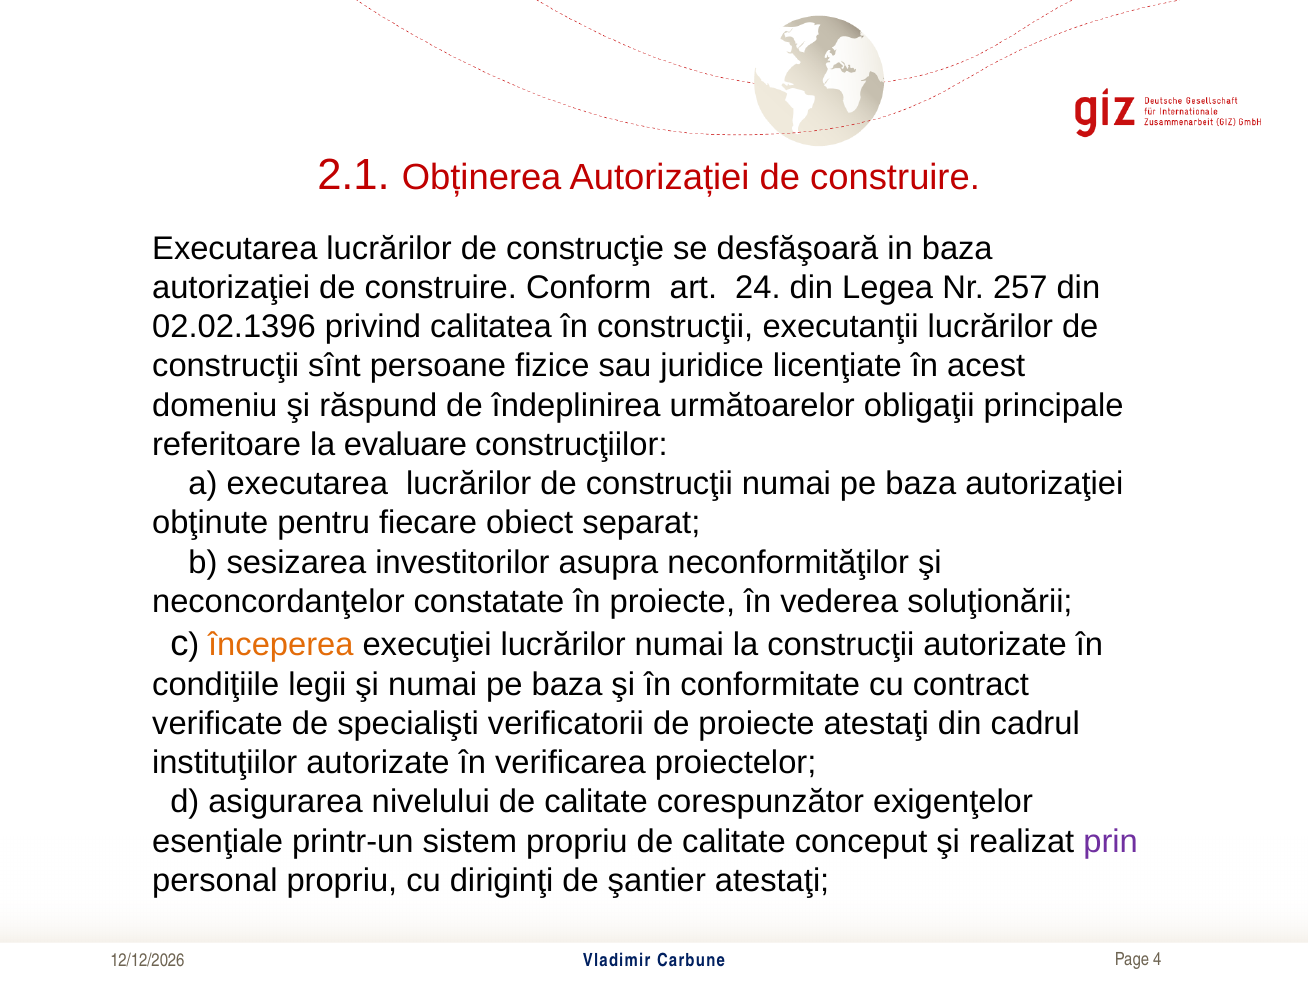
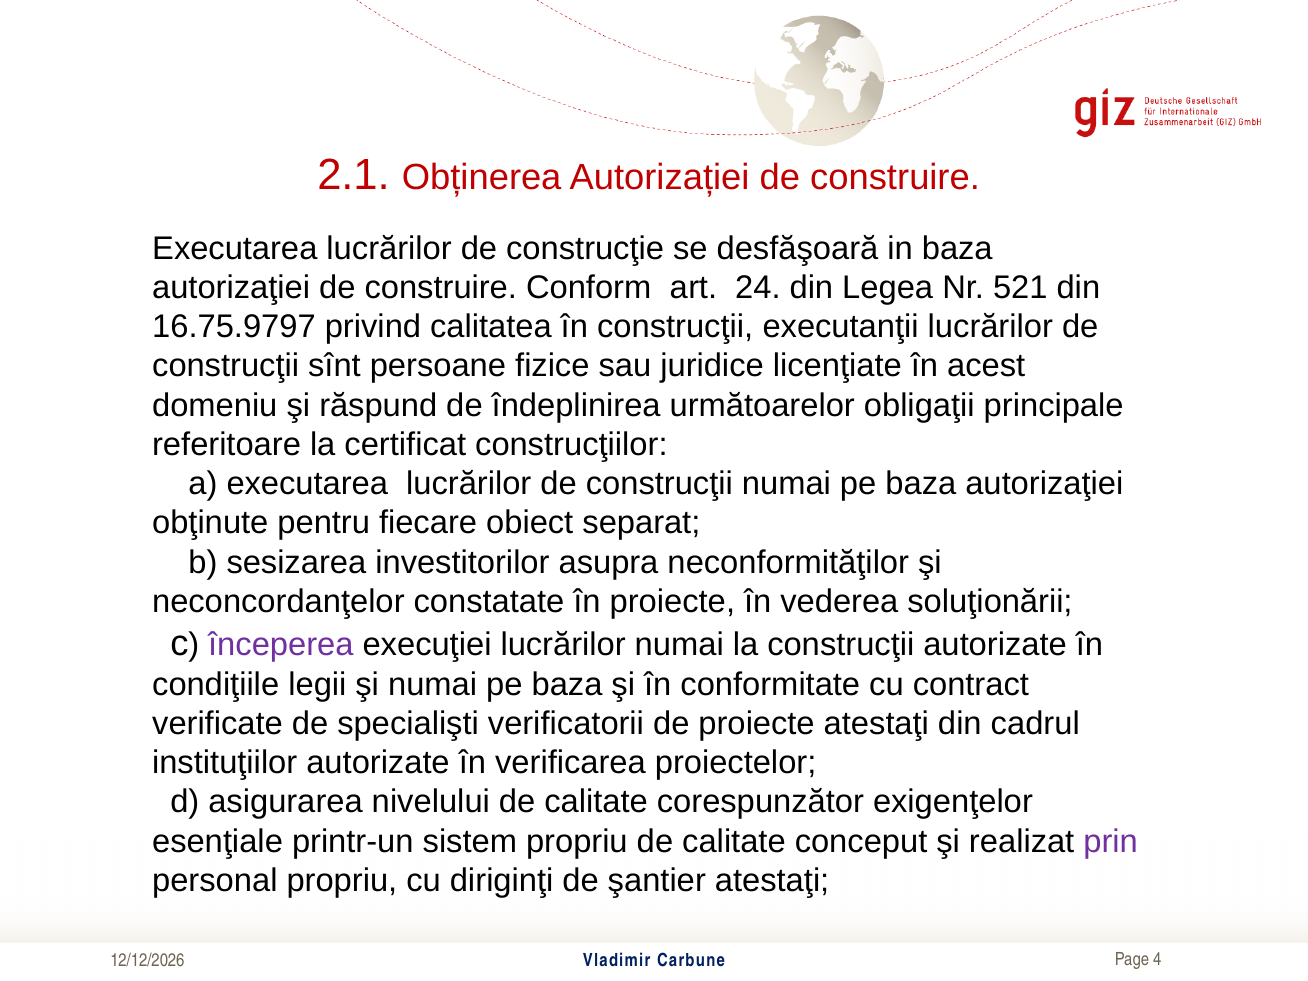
257: 257 -> 521
02.02.1396: 02.02.1396 -> 16.75.9797
evaluare: evaluare -> certificat
începerea colour: orange -> purple
